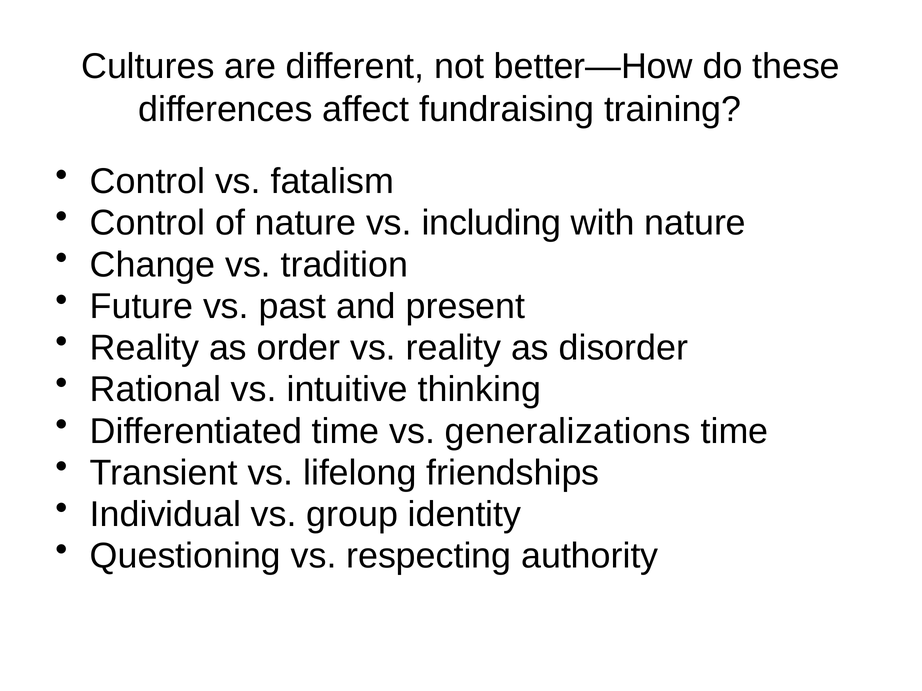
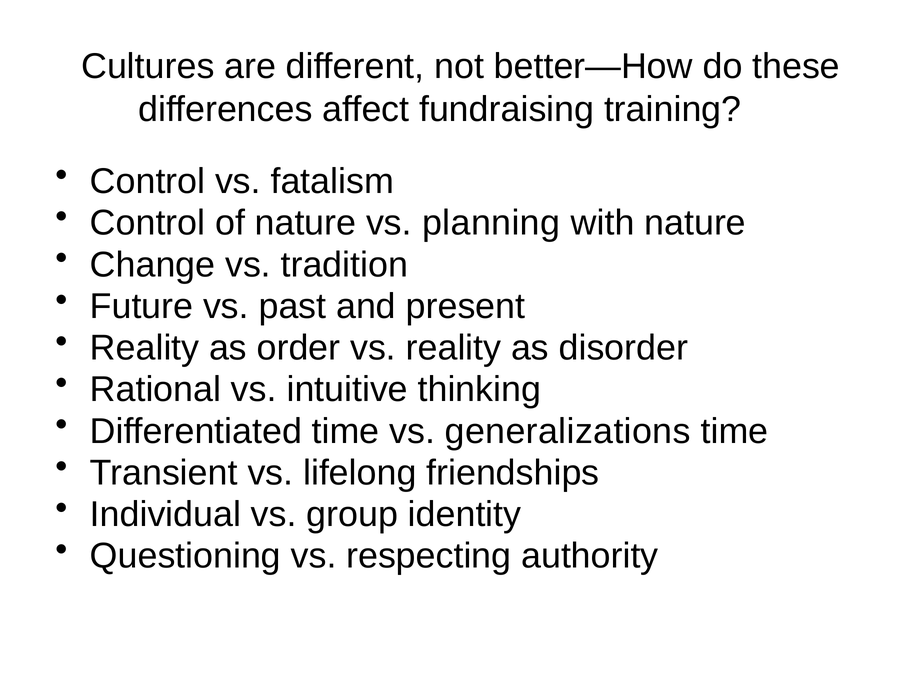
including: including -> planning
